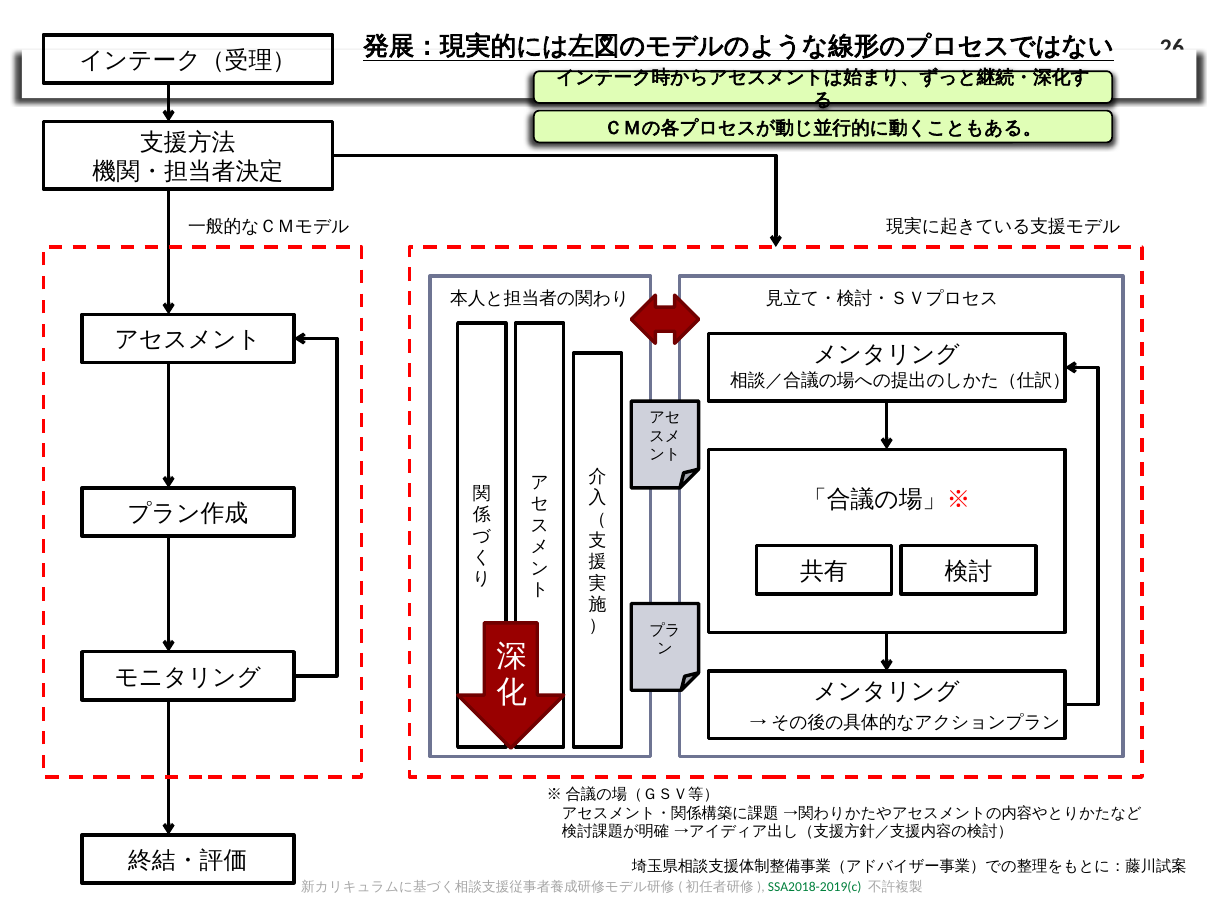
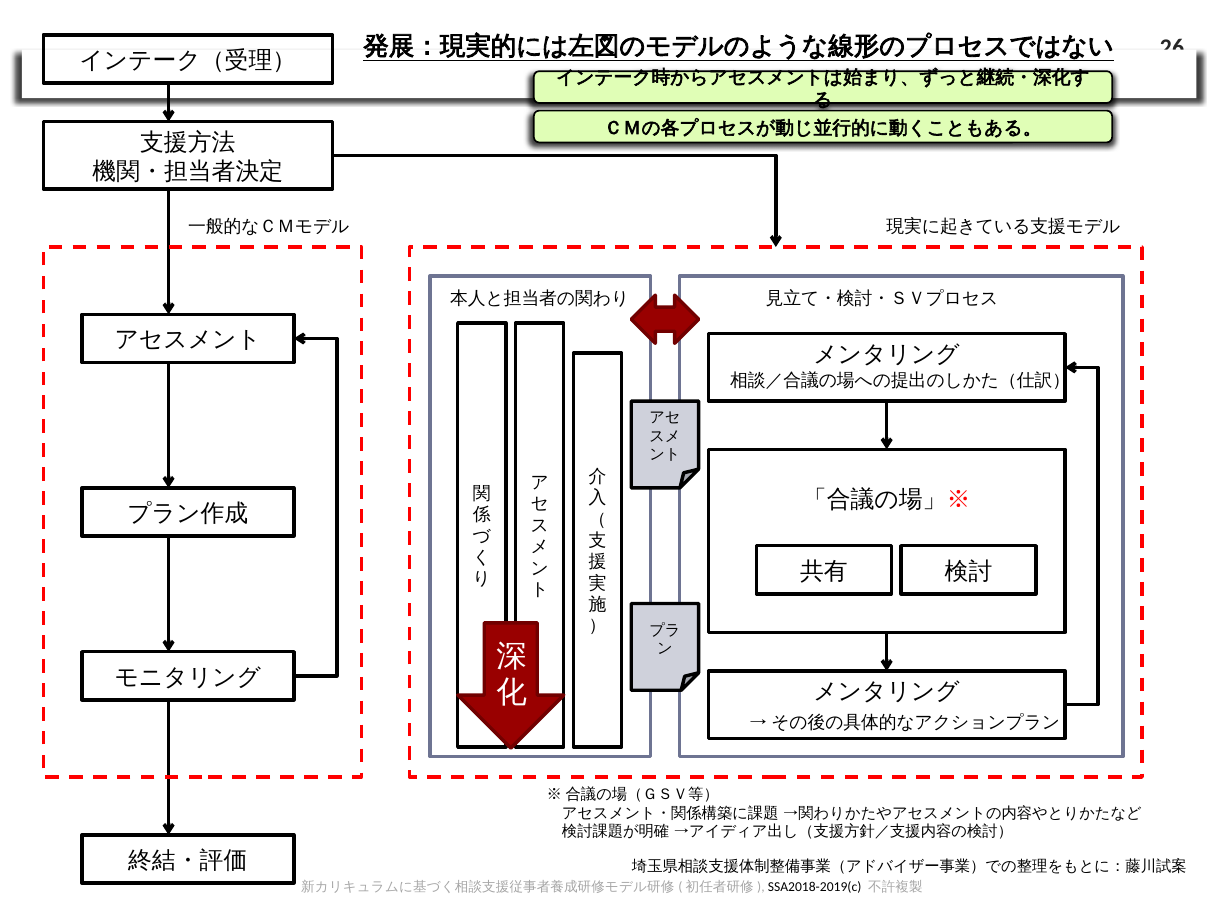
SSA2018-2019(c colour: green -> black
